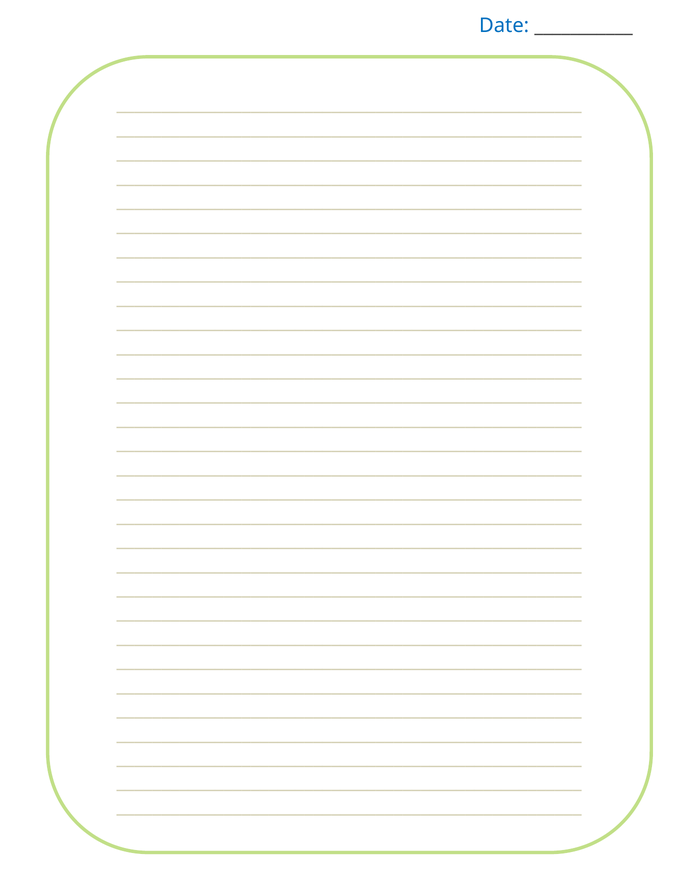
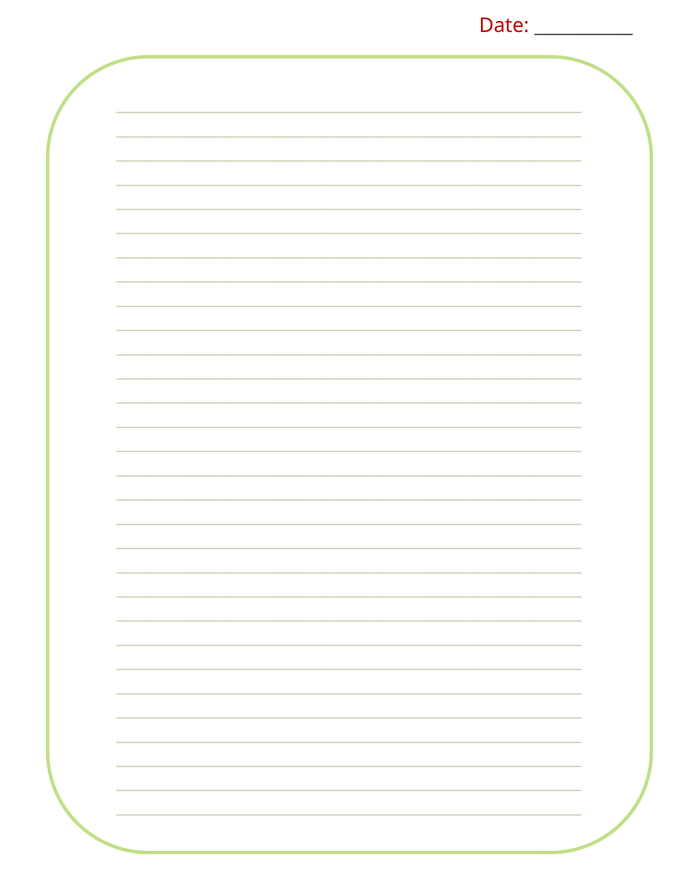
Date colour: blue -> red
